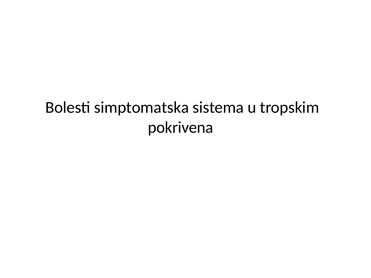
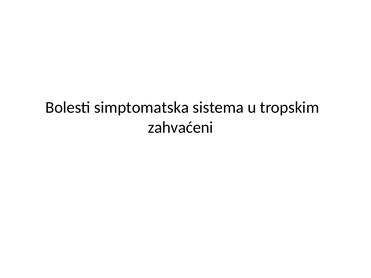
pokrivena: pokrivena -> zahvaćeni
